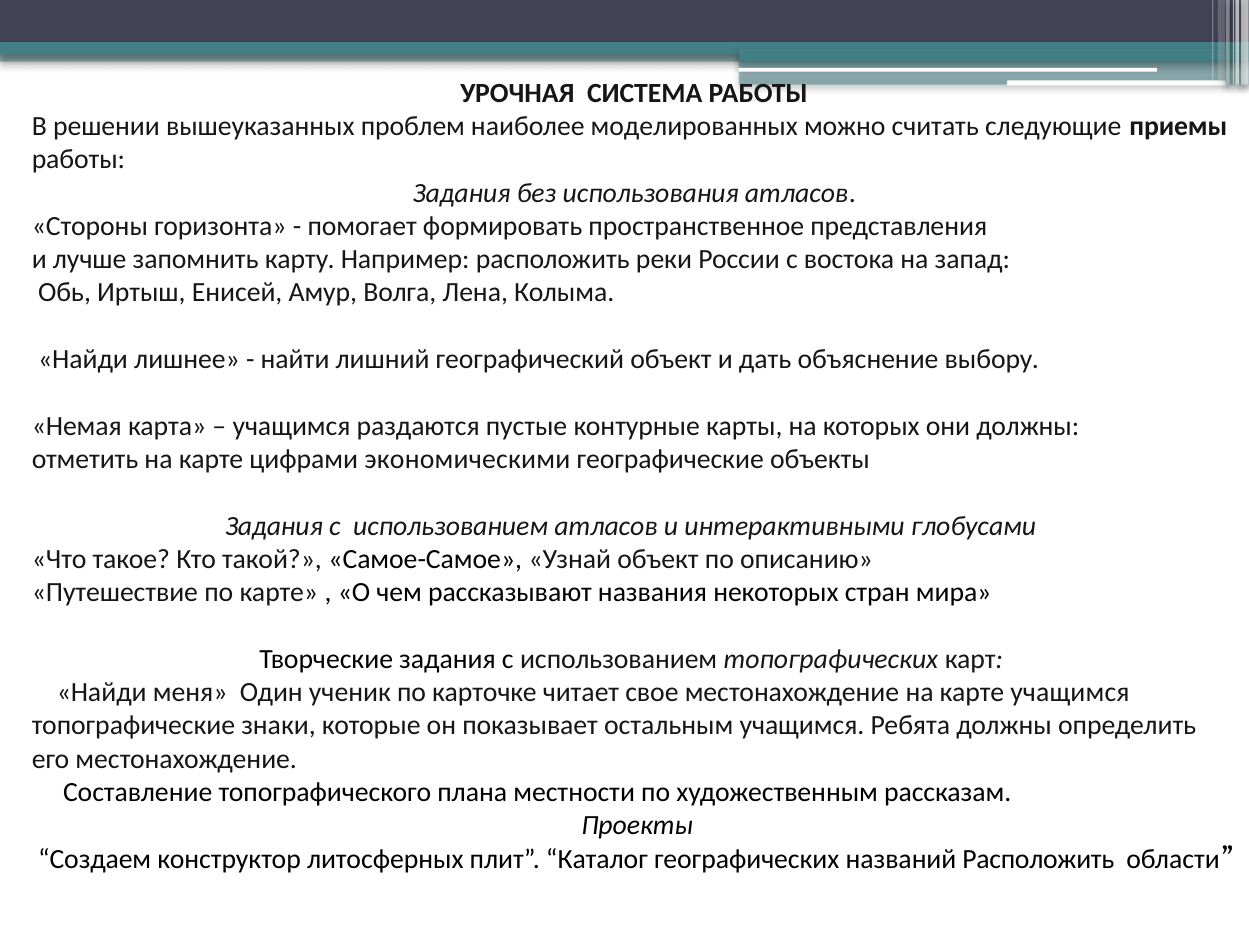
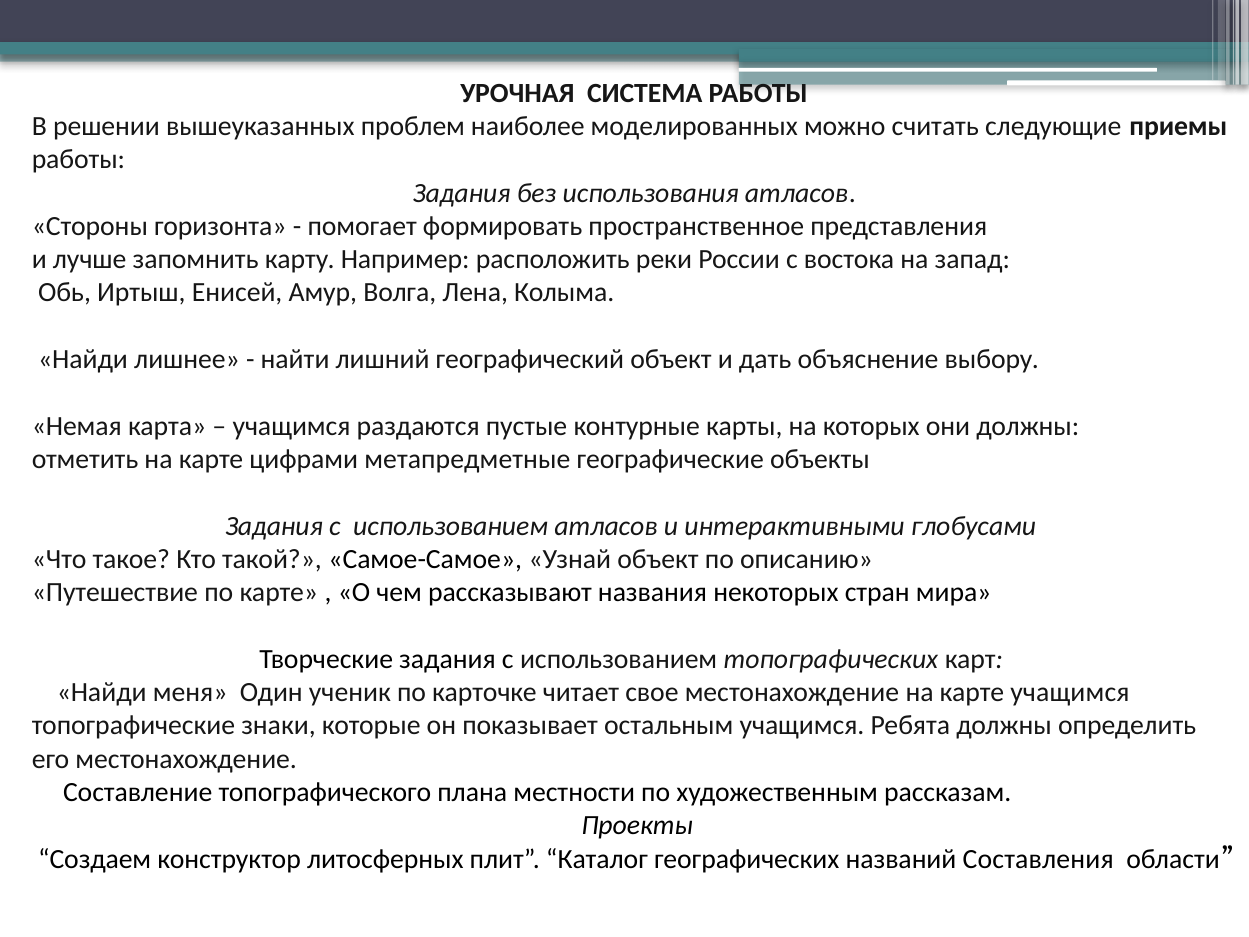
экономическими: экономическими -> метапредметные
названий Расположить: Расположить -> Составления
